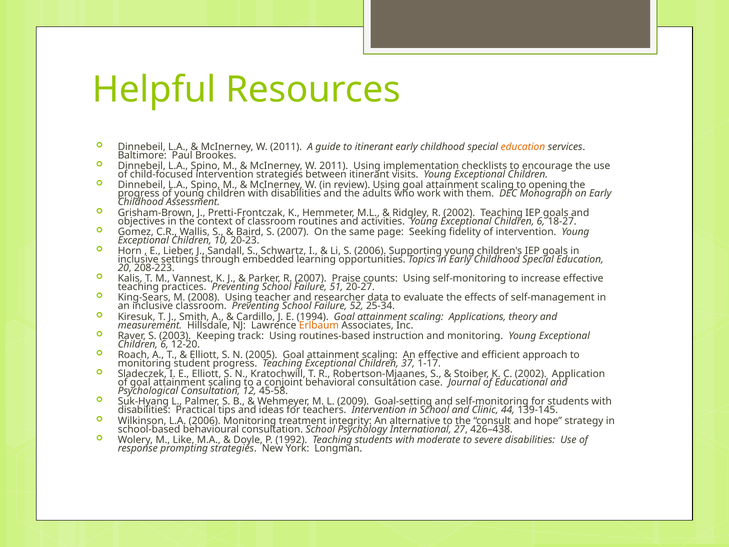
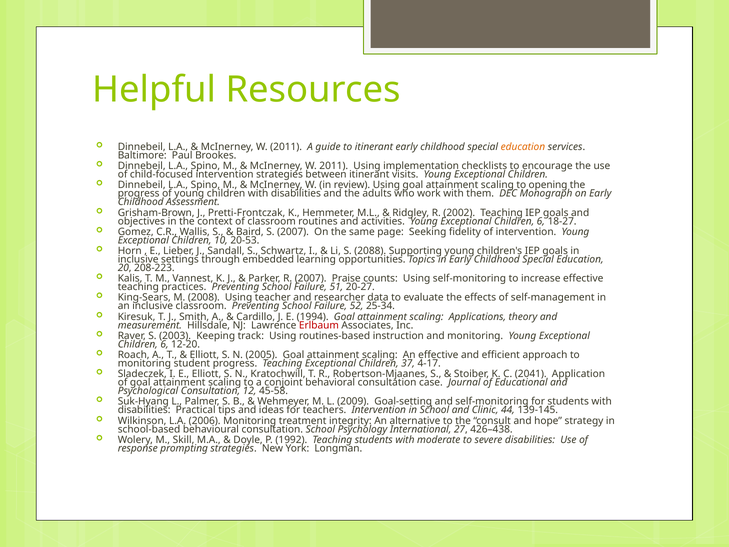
20-23: 20-23 -> 20-53
S 2006: 2006 -> 2088
Erlbaum colour: orange -> red
1-17: 1-17 -> 4-17
C 2002: 2002 -> 2041
Like: Like -> Skill
